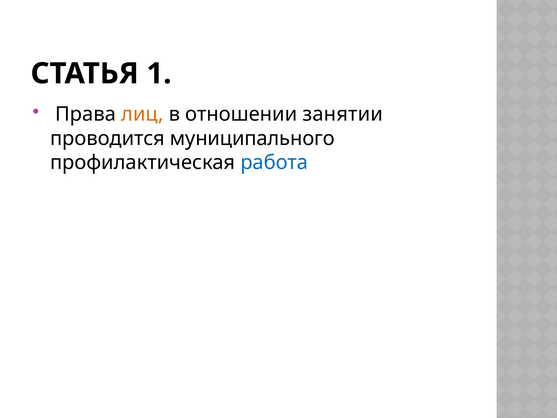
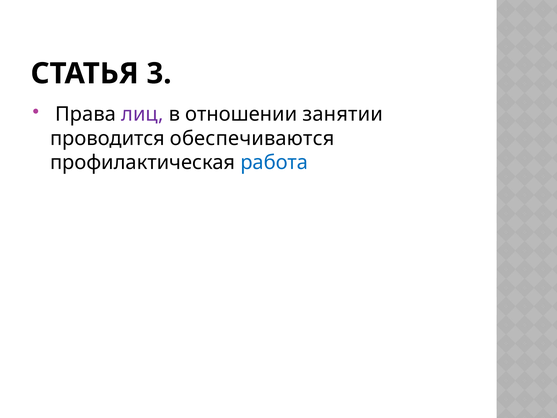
1: 1 -> 3
лиц colour: orange -> purple
муниципального: муниципального -> обеспечиваются
